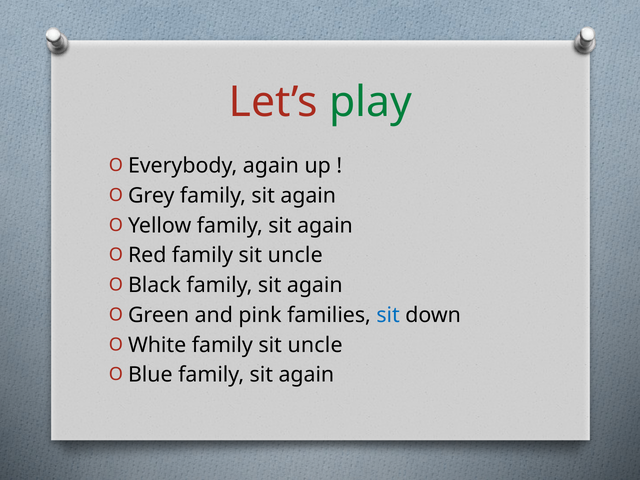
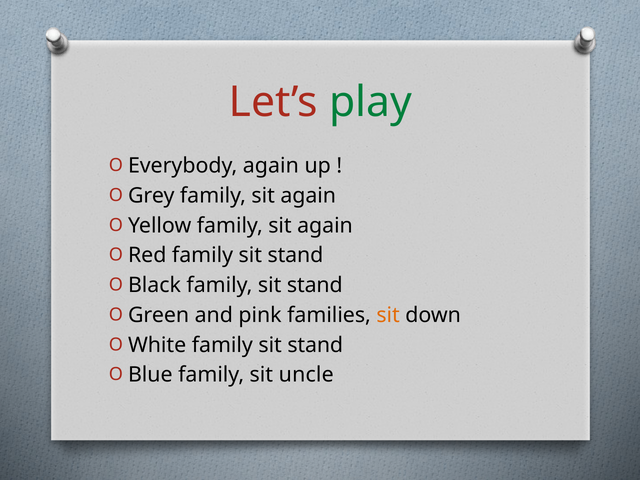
Red family sit uncle: uncle -> stand
Black family sit again: again -> stand
sit at (388, 315) colour: blue -> orange
White family sit uncle: uncle -> stand
Blue family sit again: again -> uncle
